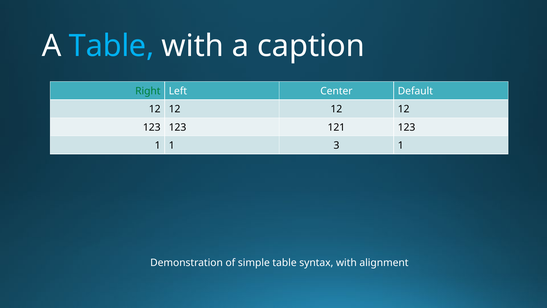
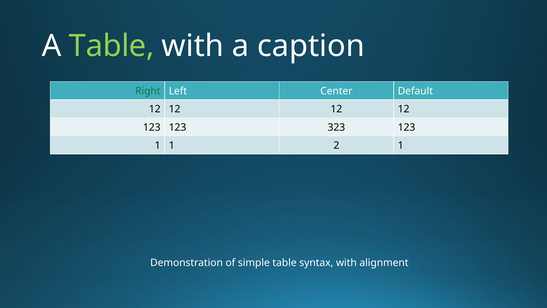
Table at (112, 46) colour: light blue -> light green
121: 121 -> 323
3: 3 -> 2
